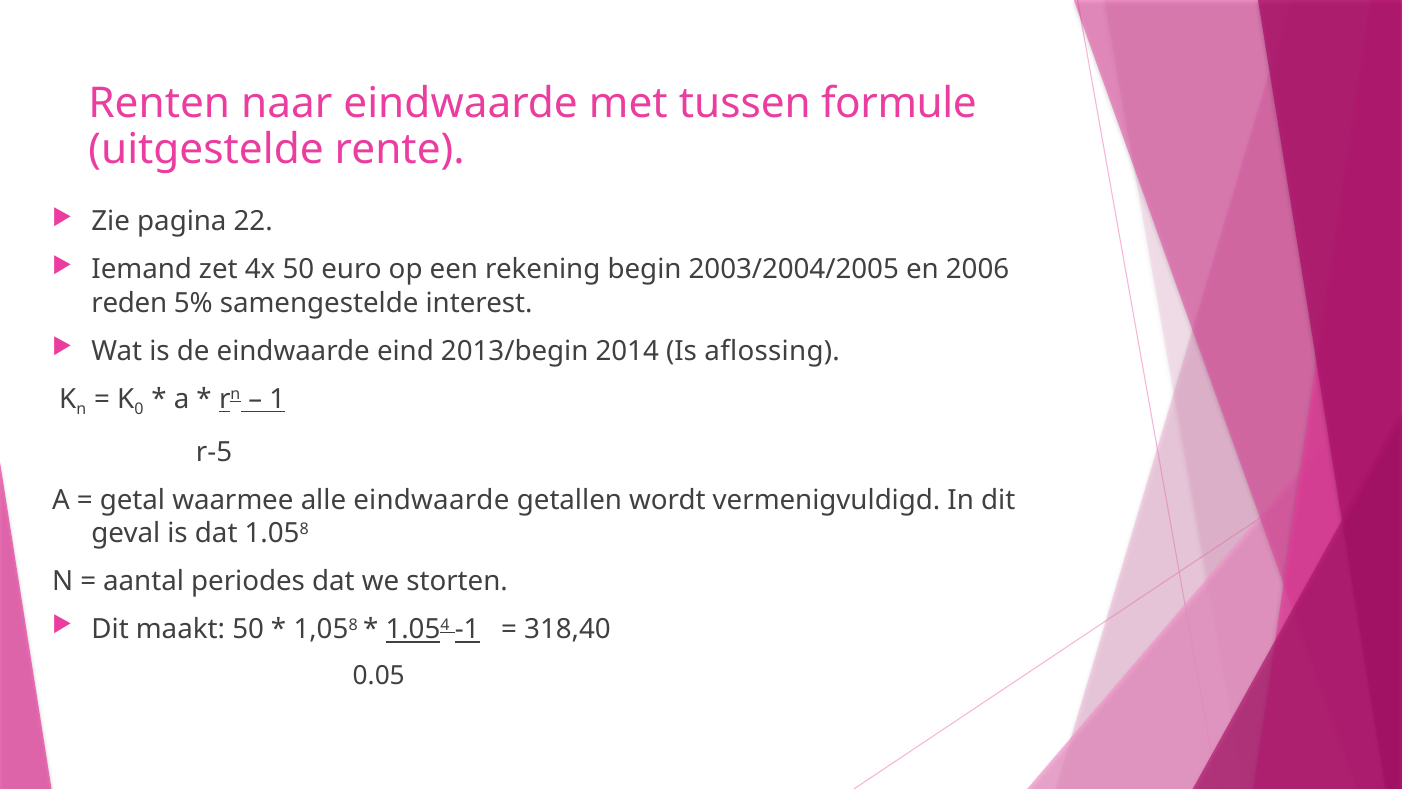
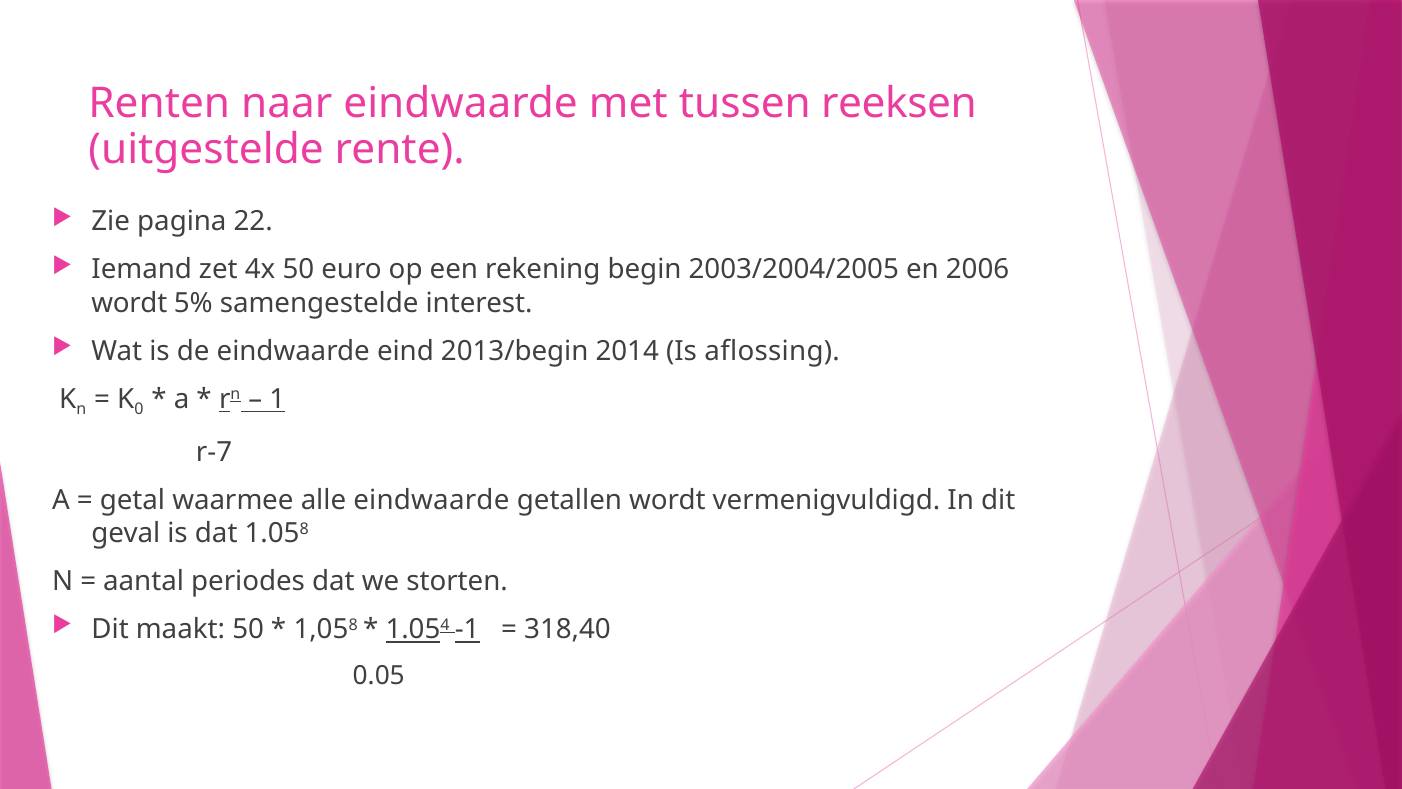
formule: formule -> reeksen
reden at (129, 303): reden -> wordt
r-5: r-5 -> r-7
